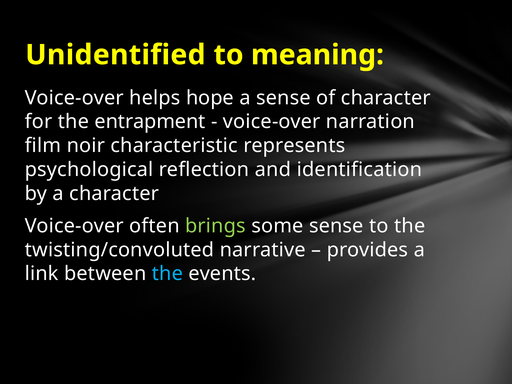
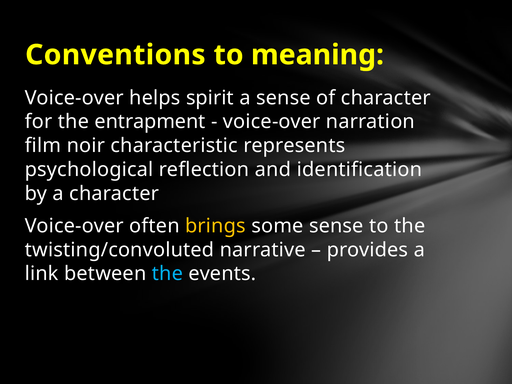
Unidentified: Unidentified -> Conventions
hope: hope -> spirit
brings colour: light green -> yellow
